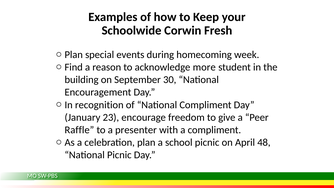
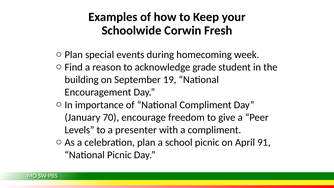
more: more -> grade
30: 30 -> 19
recognition: recognition -> importance
23: 23 -> 70
Raffle: Raffle -> Levels
48: 48 -> 91
